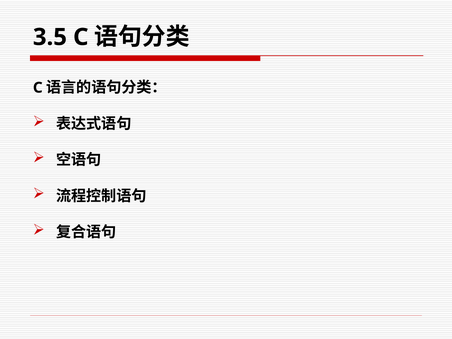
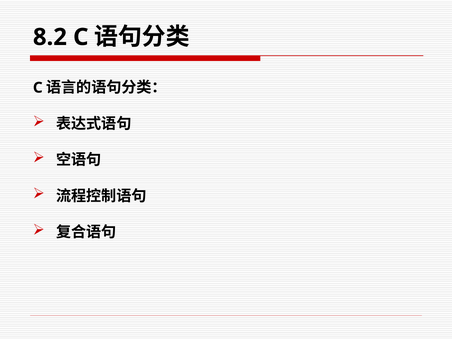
3.5: 3.5 -> 8.2
